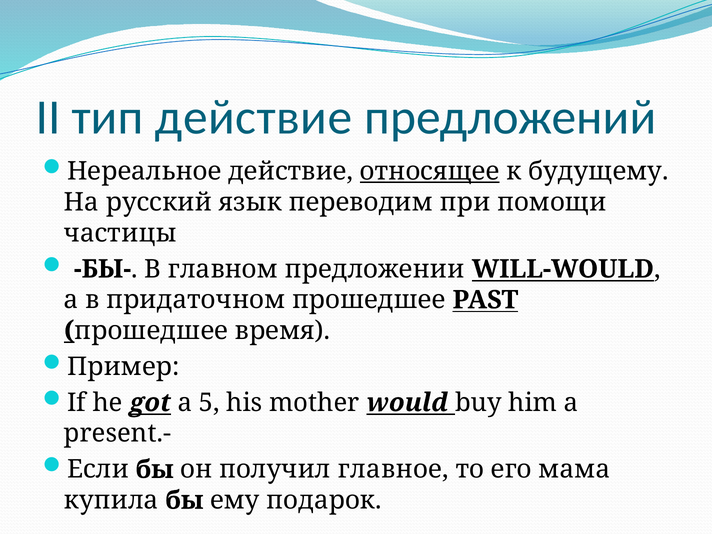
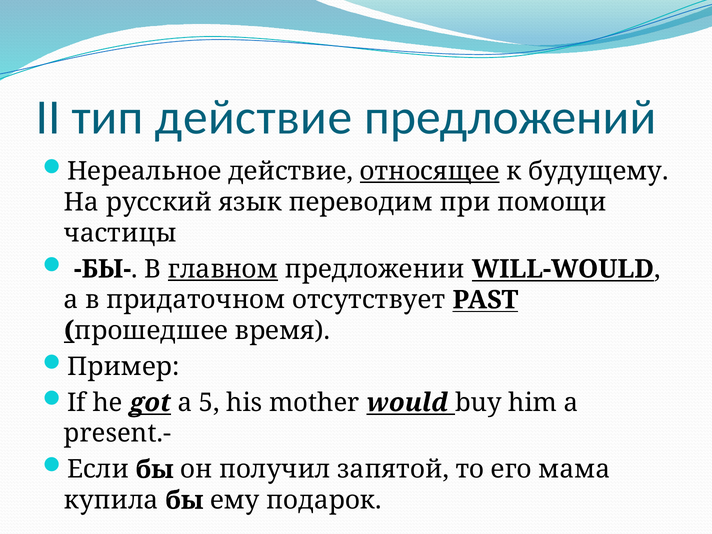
главном underline: none -> present
придаточном прошедшее: прошедшее -> отсутствует
главное: главное -> запятой
